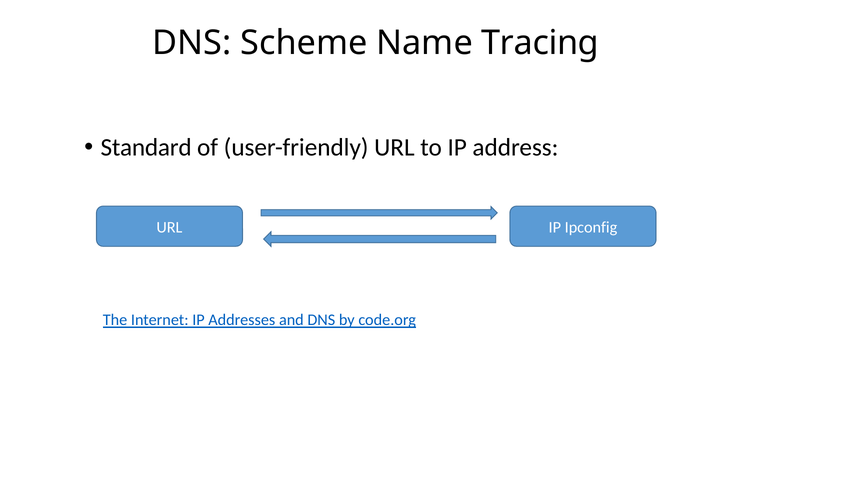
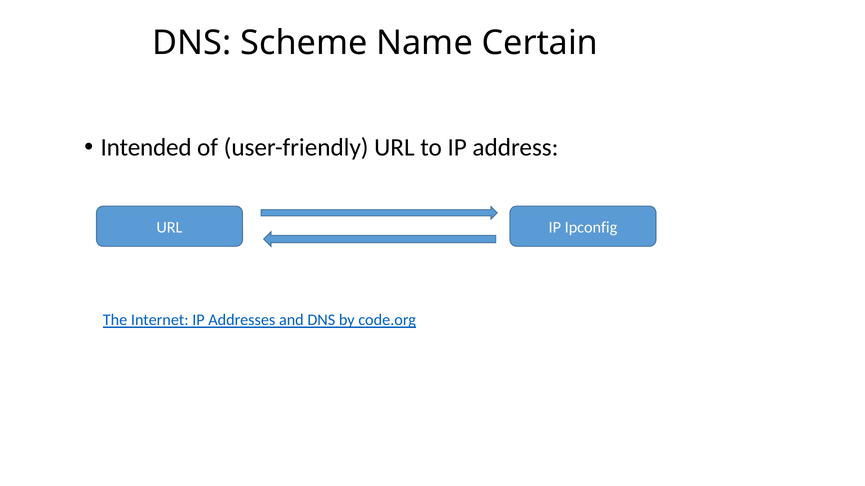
Tracing: Tracing -> Certain
Standard: Standard -> Intended
